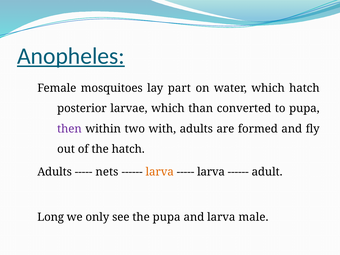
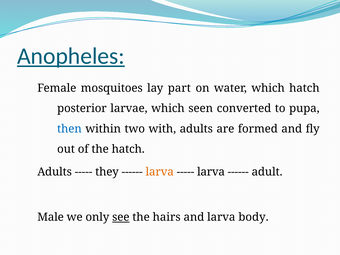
than: than -> seen
then colour: purple -> blue
nets: nets -> they
Long: Long -> Male
see underline: none -> present
the pupa: pupa -> hairs
male: male -> body
